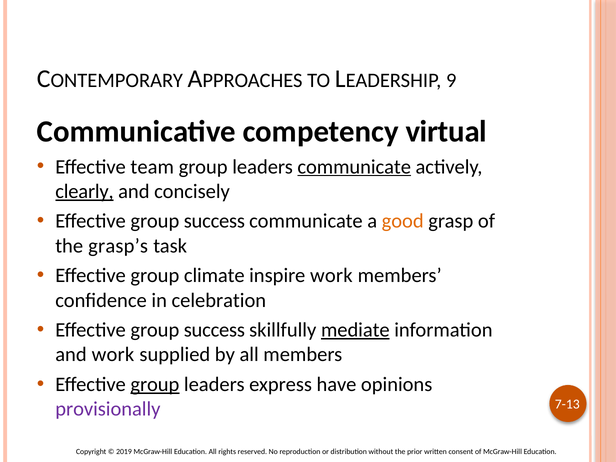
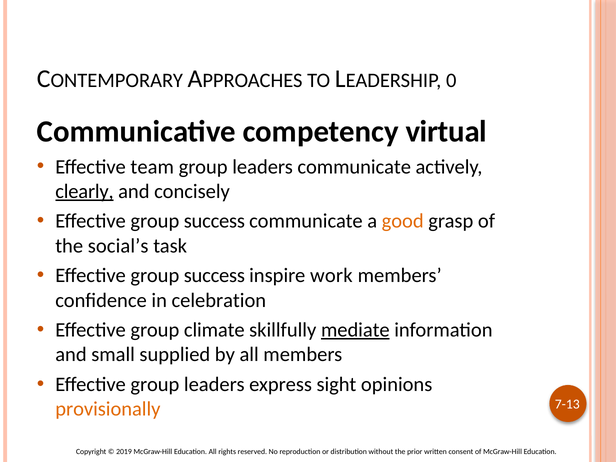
9: 9 -> 0
communicate at (354, 167) underline: present -> none
grasp’s: grasp’s -> social’s
climate at (214, 276): climate -> success
success at (214, 330): success -> climate
and work: work -> small
group at (155, 384) underline: present -> none
have: have -> sight
provisionally colour: purple -> orange
